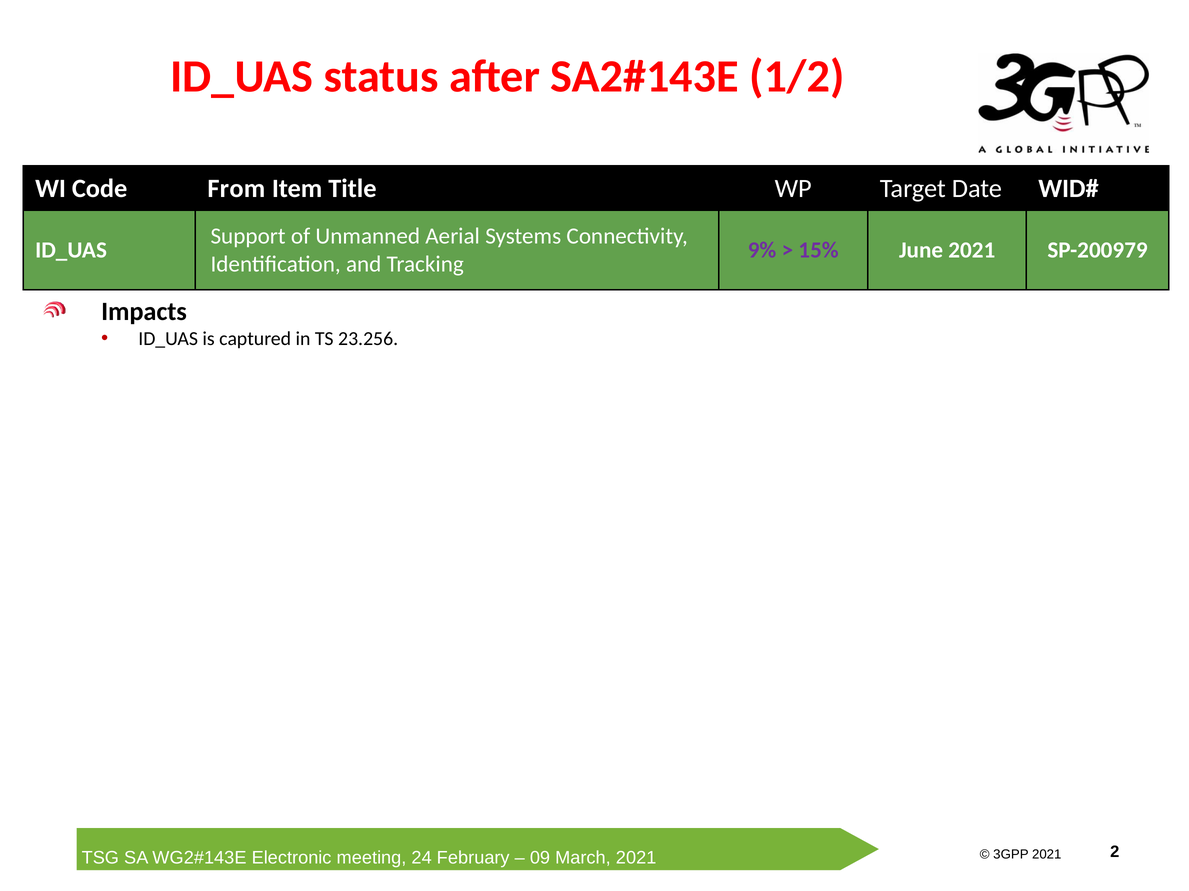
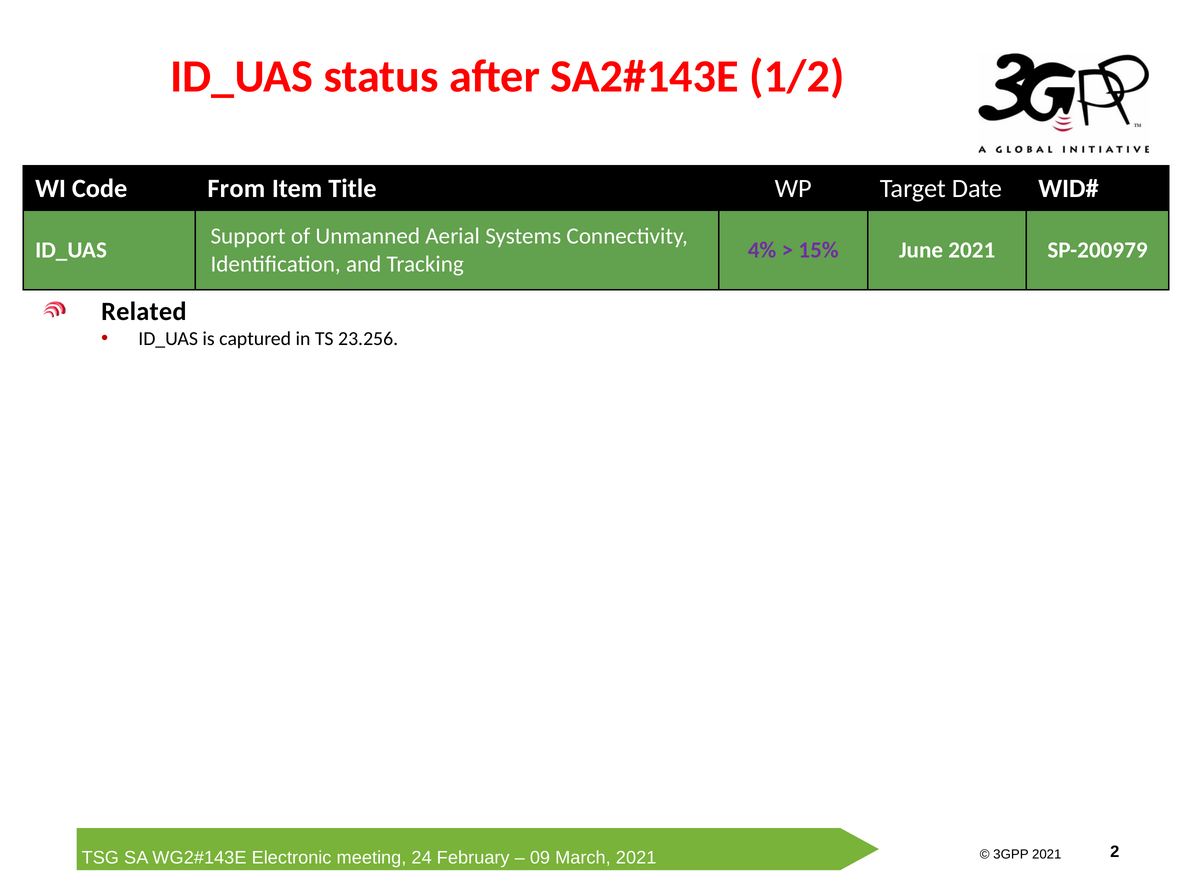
9%: 9% -> 4%
Impacts: Impacts -> Related
